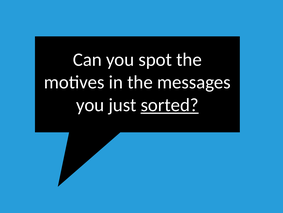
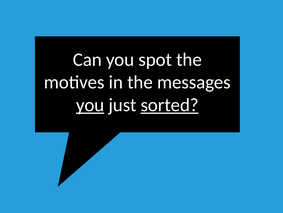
you at (90, 105) underline: none -> present
